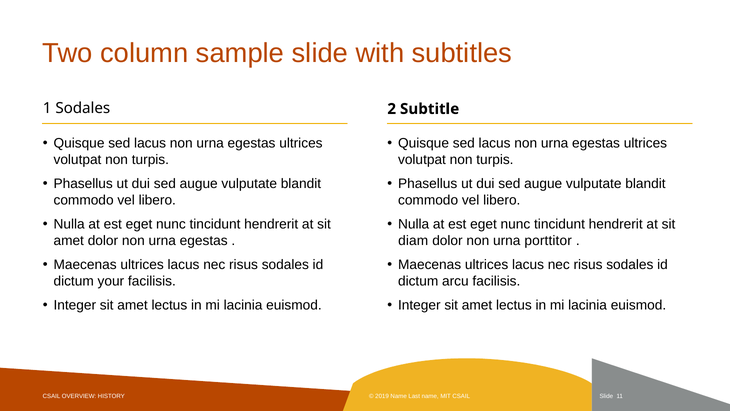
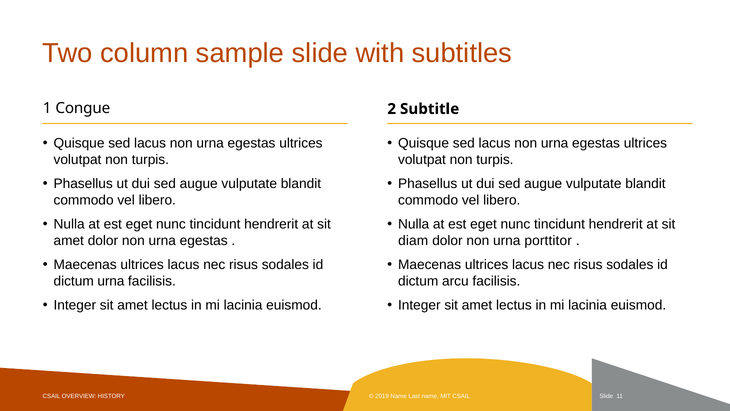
1 Sodales: Sodales -> Congue
dictum your: your -> urna
